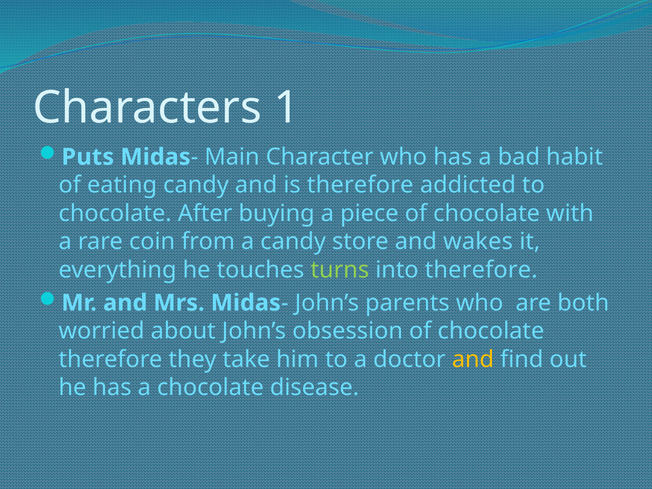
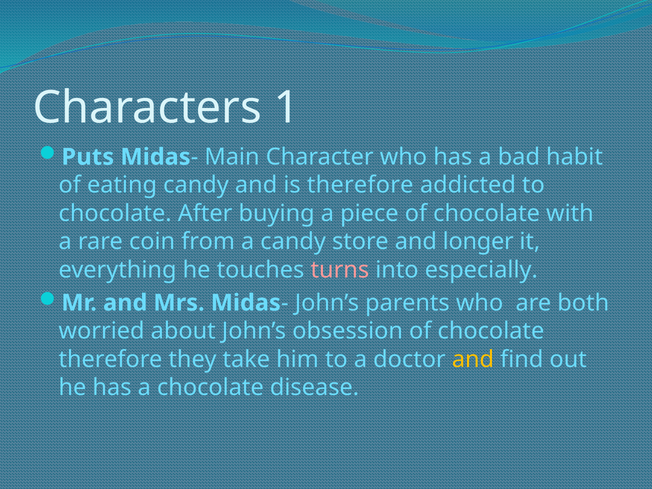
wakes: wakes -> longer
turns colour: light green -> pink
into therefore: therefore -> especially
